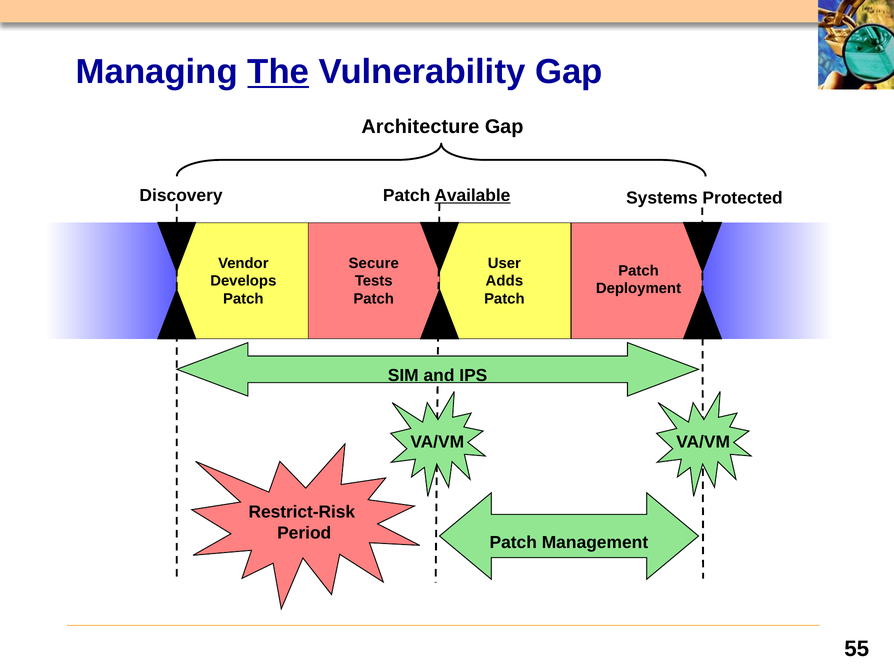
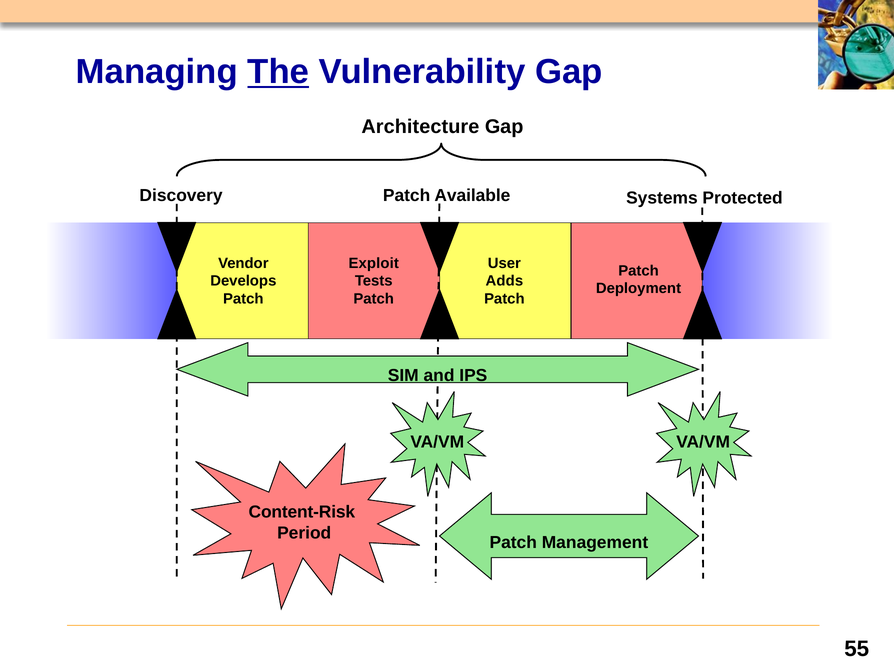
Available underline: present -> none
Secure: Secure -> Exploit
Restrict-Risk: Restrict-Risk -> Content-Risk
